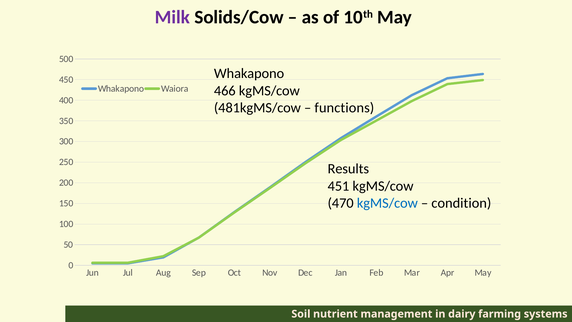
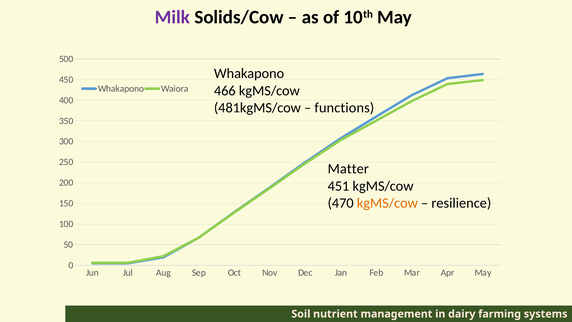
Results: Results -> Matter
kgMS/cow at (387, 203) colour: blue -> orange
condition: condition -> resilience
